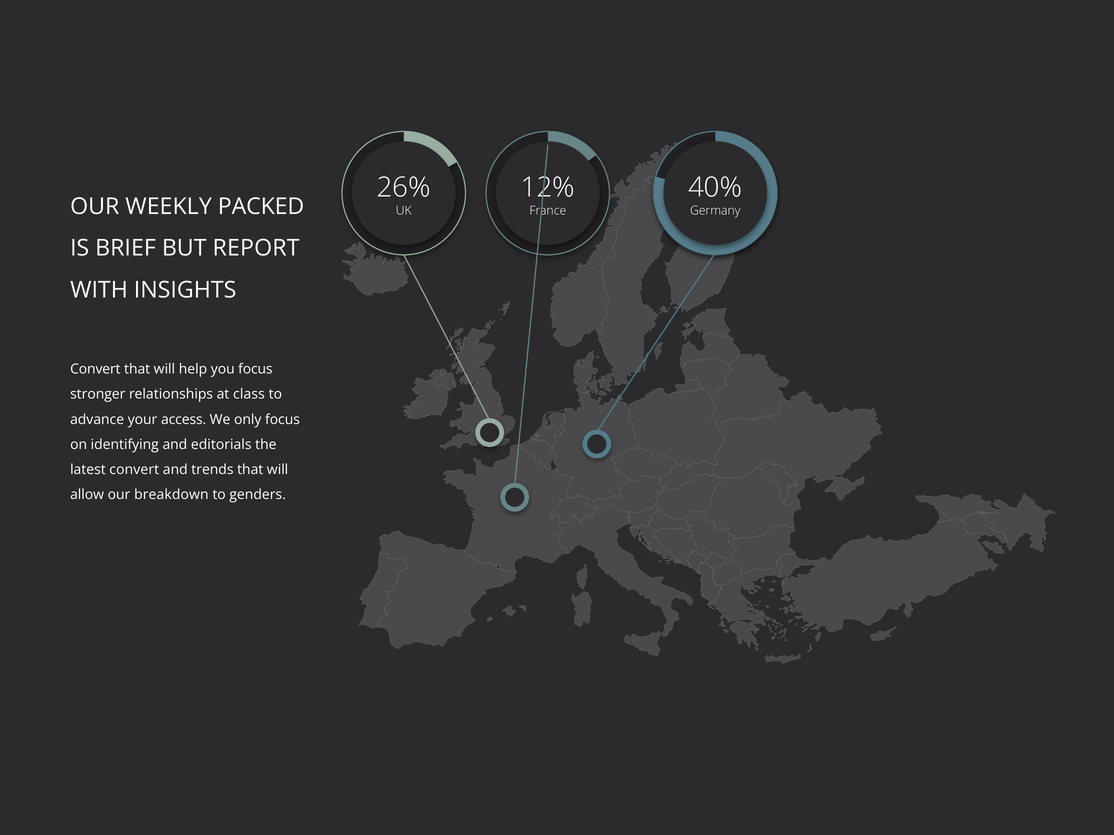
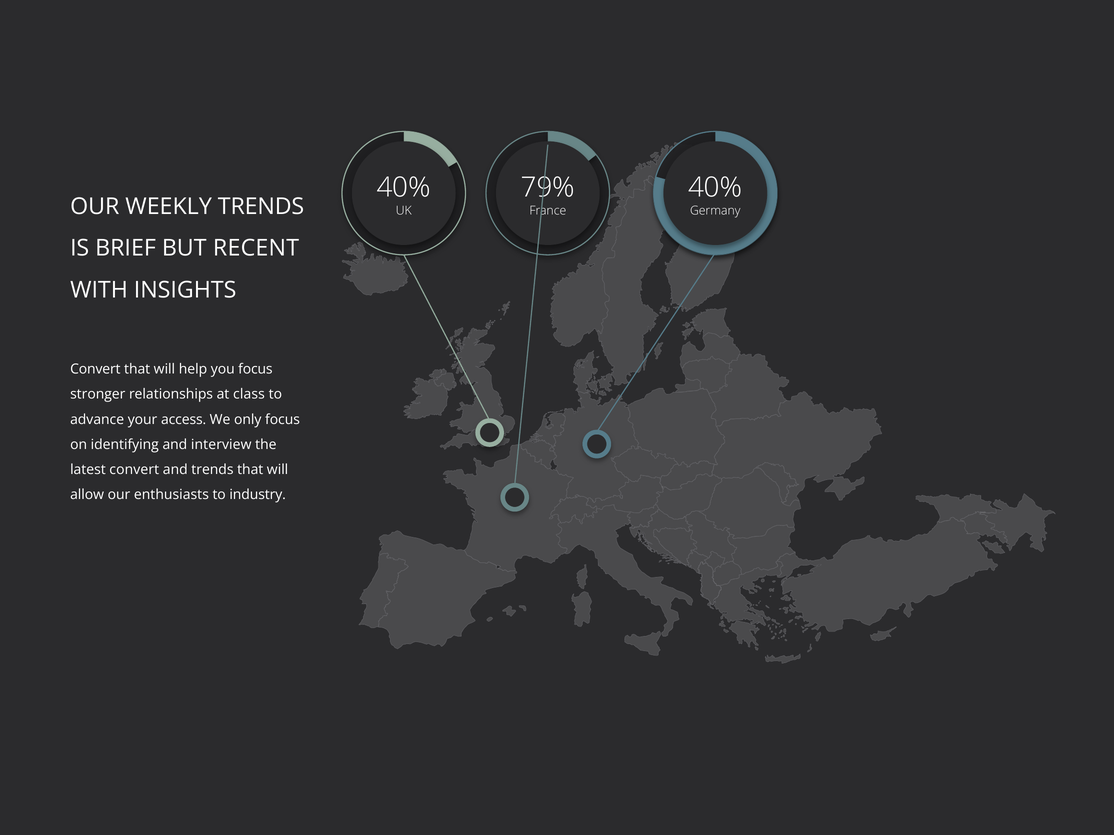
26% at (404, 188): 26% -> 40%
12%: 12% -> 79%
WEEKLY PACKED: PACKED -> TRENDS
REPORT: REPORT -> RECENT
editorials: editorials -> interview
breakdown: breakdown -> enthusiasts
genders: genders -> industry
